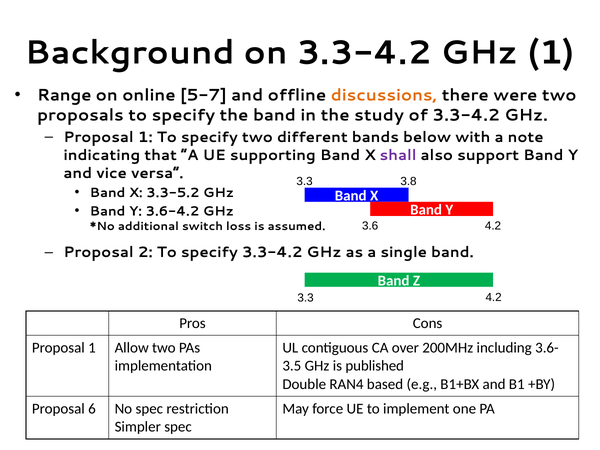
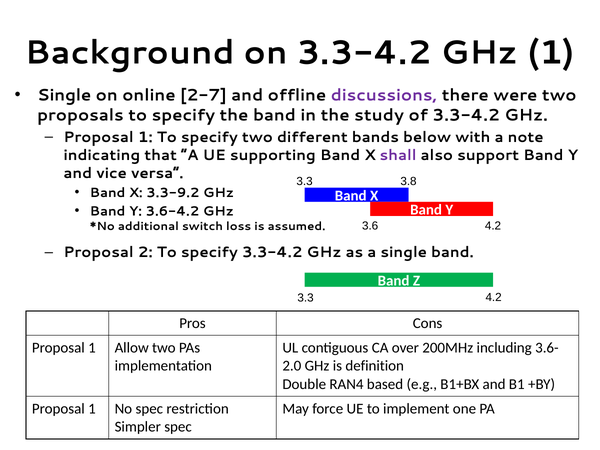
Range at (64, 95): Range -> Single
5-7: 5-7 -> 2-7
discussions colour: orange -> purple
3.3-5.2: 3.3-5.2 -> 3.3-9.2
3.5: 3.5 -> 2.0
published: published -> definition
6 at (92, 409): 6 -> 1
